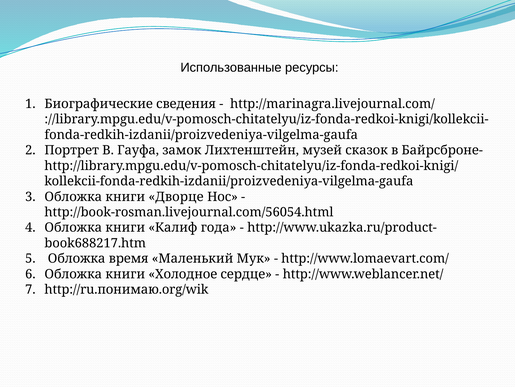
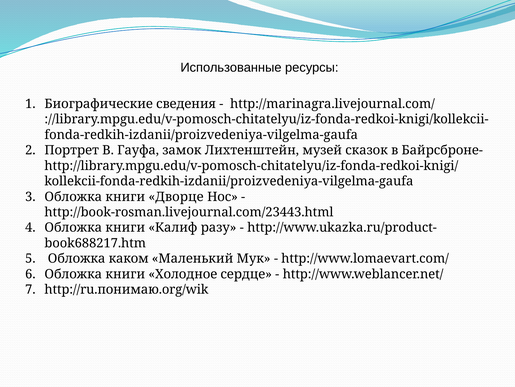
http://book-rosman.livejournal.com/56054.html: http://book-rosman.livejournal.com/56054.html -> http://book-rosman.livejournal.com/23443.html
года: года -> разу
время: время -> каком
